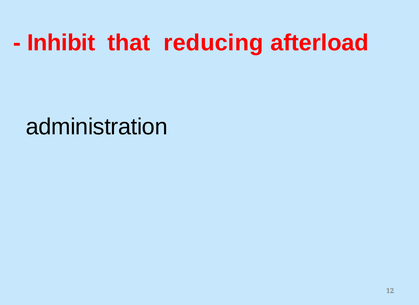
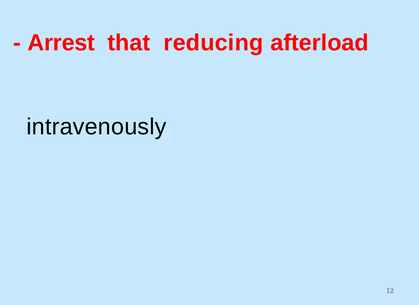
Inhibit: Inhibit -> Arrest
administration: administration -> intravenously
